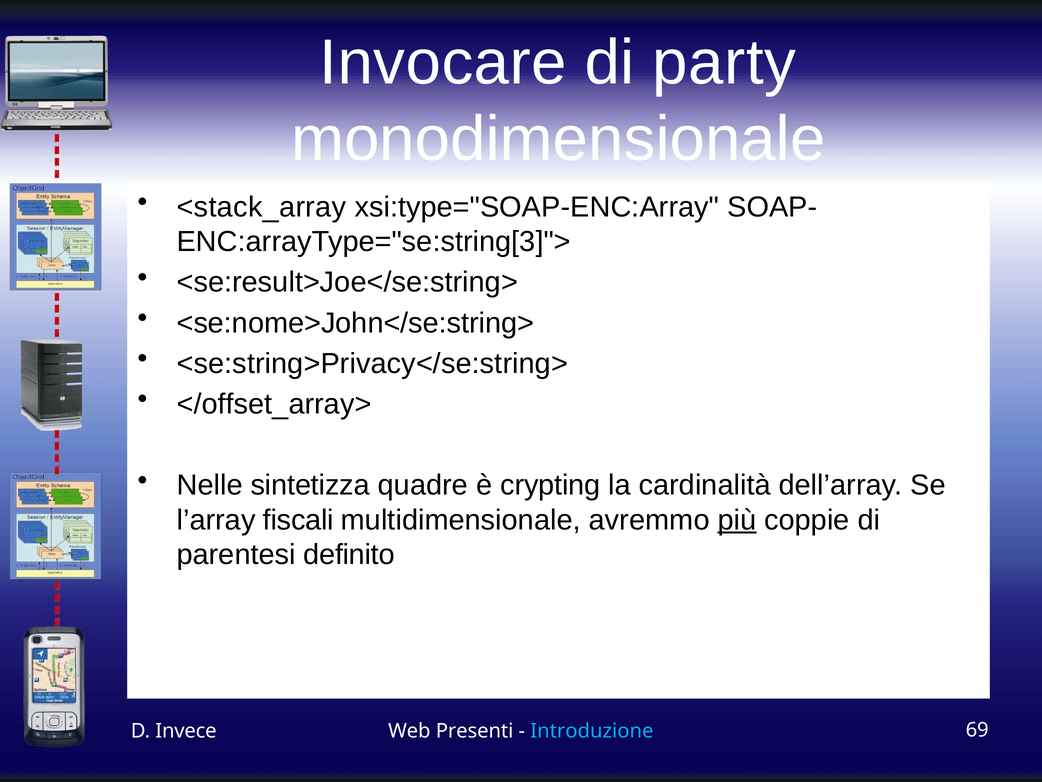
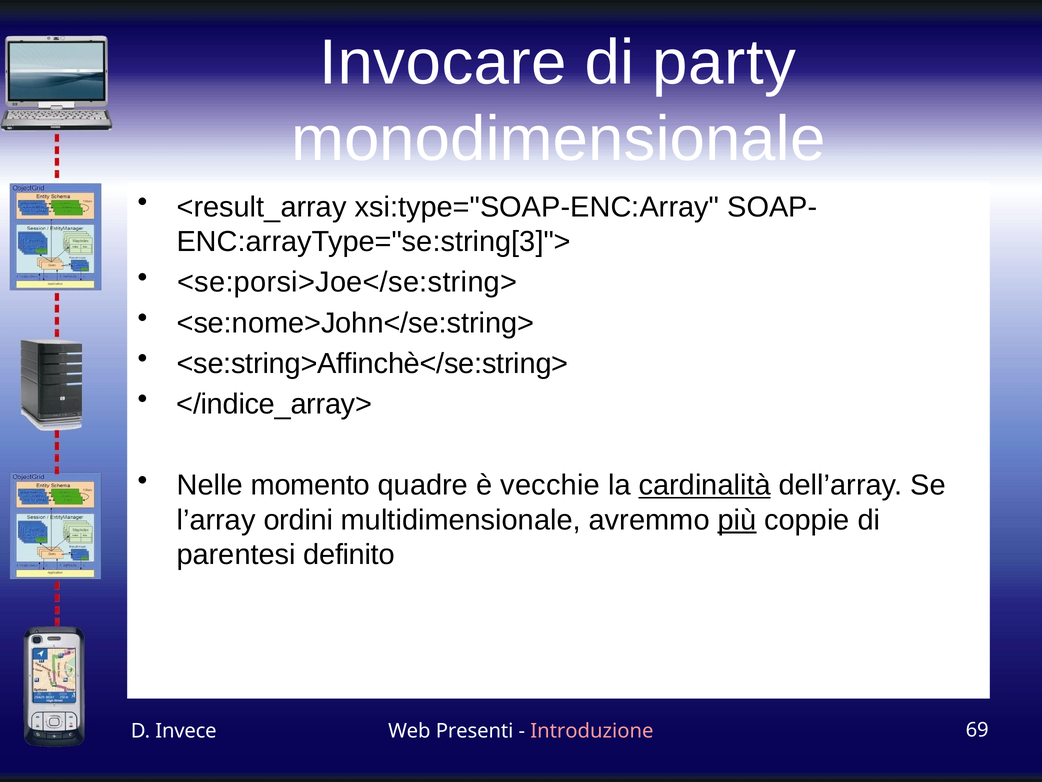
<stack_array: <stack_array -> <result_array
<se:result>Joe</se:string>: <se:result>Joe</se:string> -> <se:porsi>Joe</se:string>
<se:string>Privacy</se:string>: <se:string>Privacy</se:string> -> <se:string>Affinchè</se:string>
</offset_array>: </offset_array> -> </indice_array>
sintetizza: sintetizza -> momento
crypting: crypting -> vecchie
cardinalità underline: none -> present
fiscali: fiscali -> ordini
Introduzione colour: light blue -> pink
